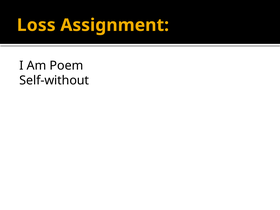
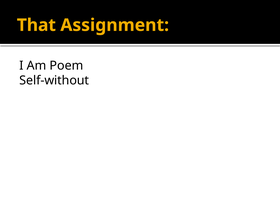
Loss: Loss -> That
